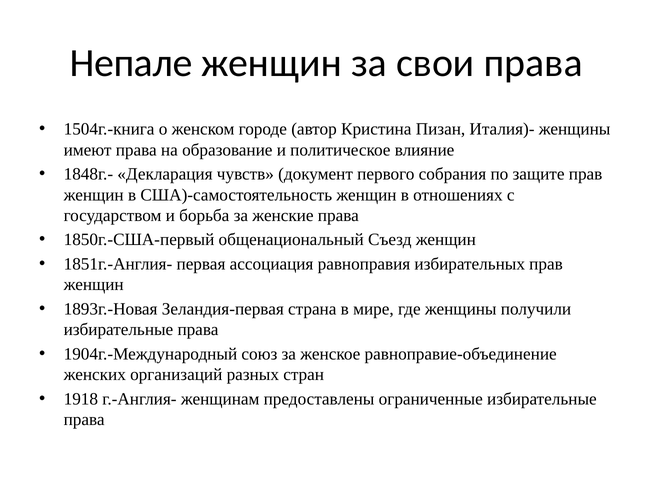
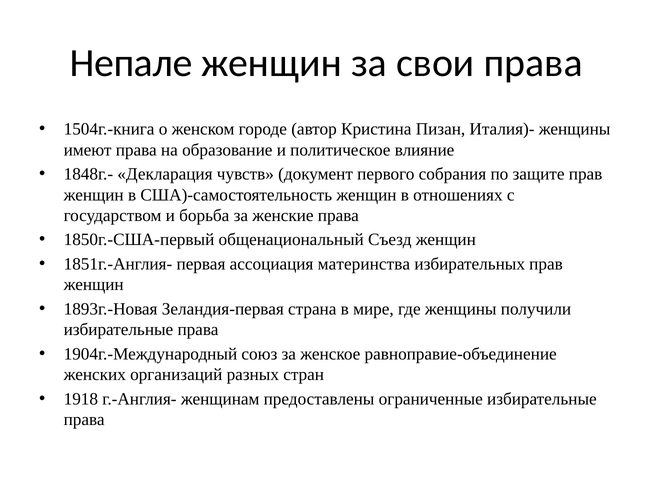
равноправия: равноправия -> материнства
